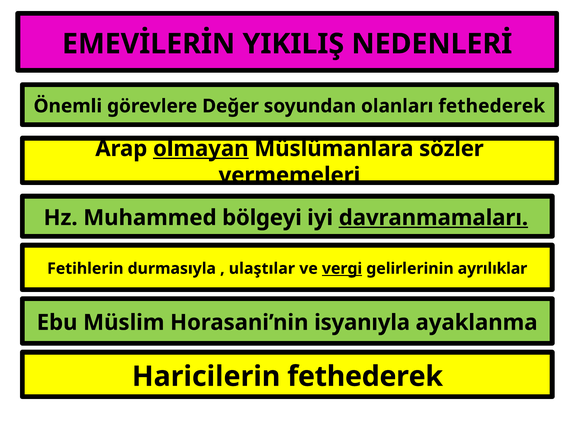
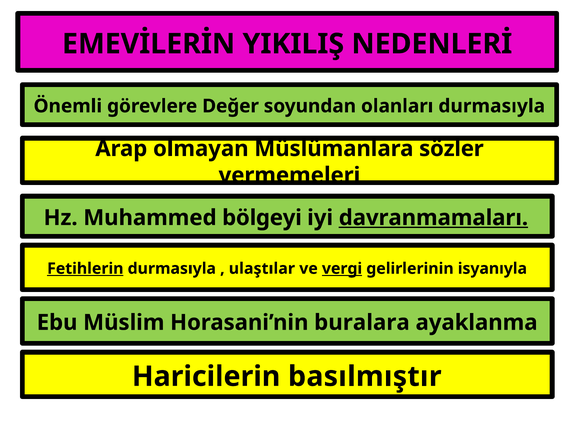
olanları fethederek: fethederek -> durmasıyla
olmayan underline: present -> none
Fetihlerin underline: none -> present
ayrılıklar: ayrılıklar -> isyanıyla
isyanıyla: isyanıyla -> buralara
Haricilerin fethederek: fethederek -> basılmıştır
